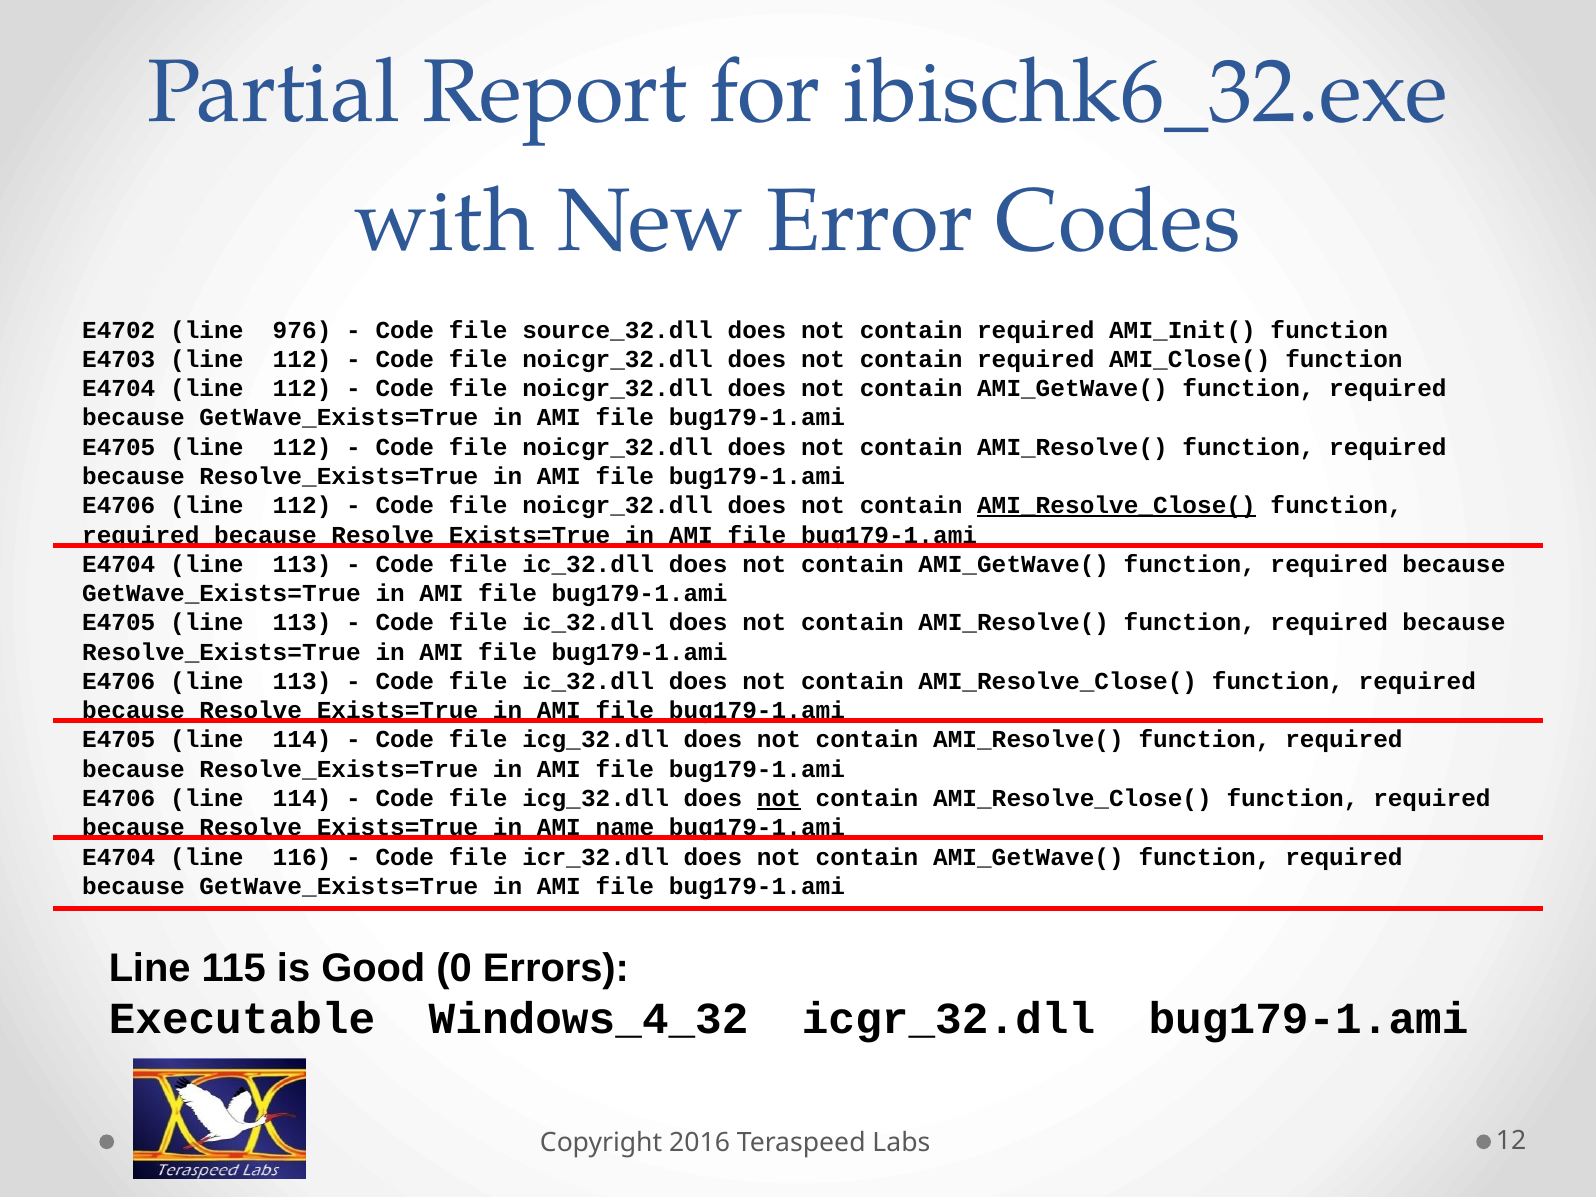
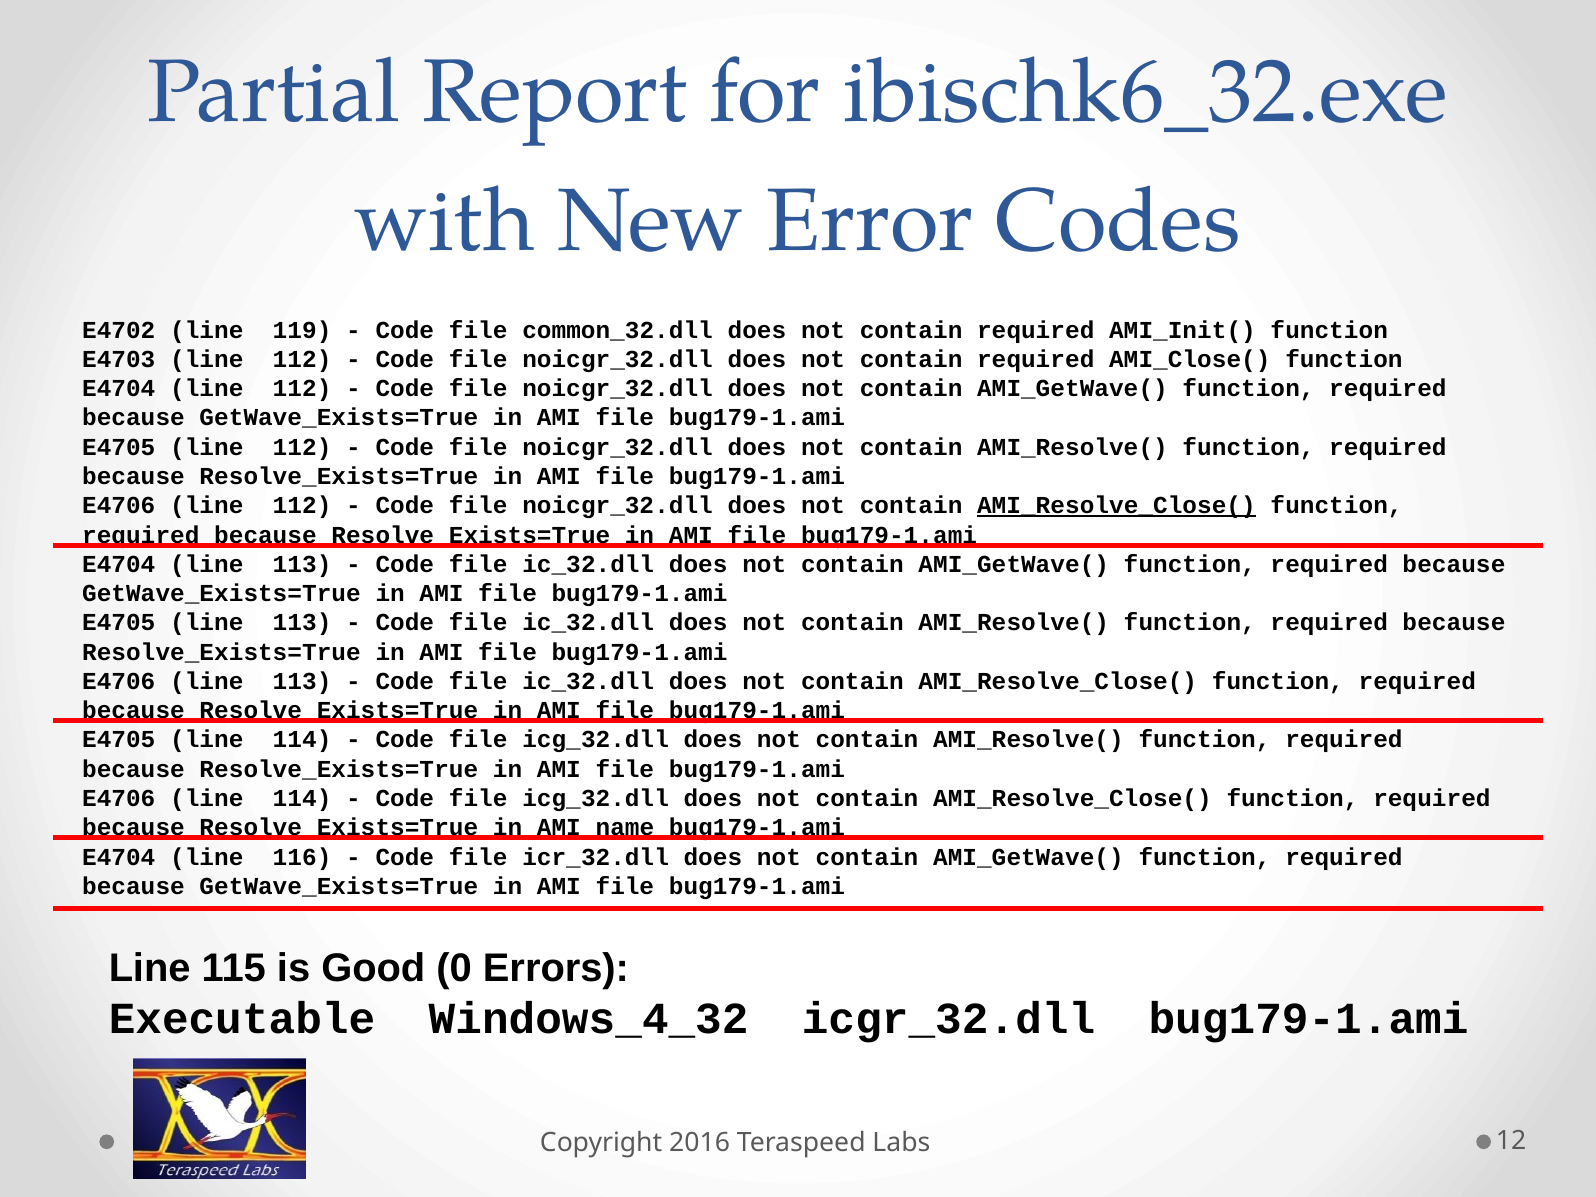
976: 976 -> 119
source_32.dll: source_32.dll -> common_32.dll
not at (779, 799) underline: present -> none
